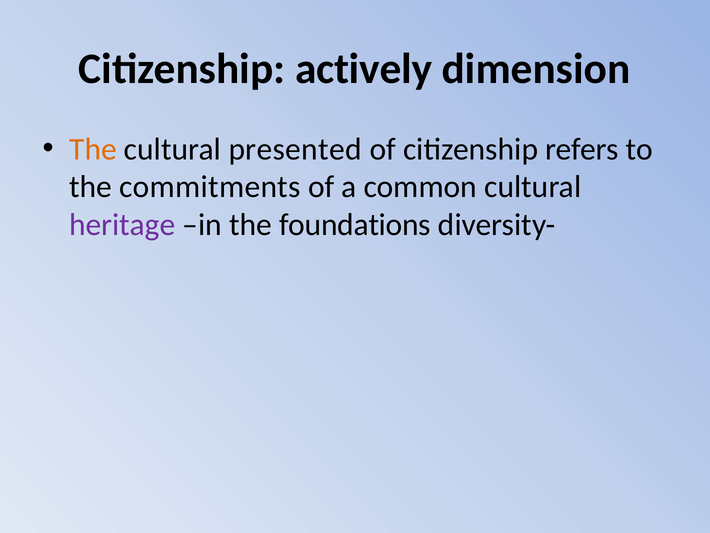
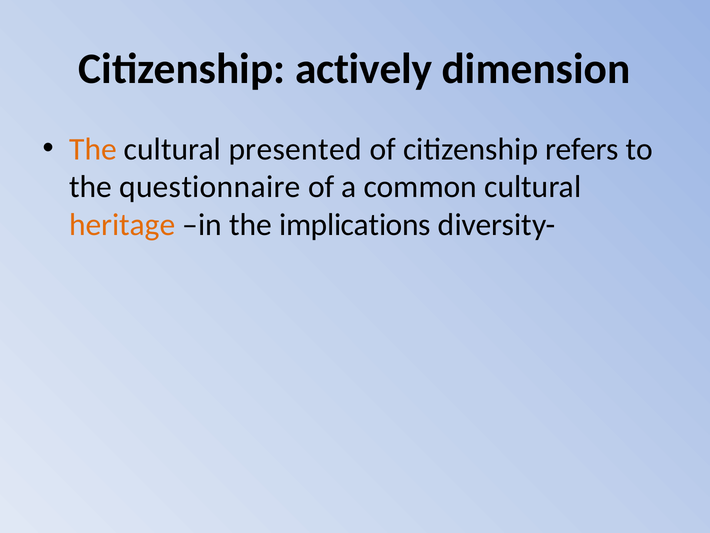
commitments: commitments -> questionnaire
heritage colour: purple -> orange
foundations: foundations -> implications
